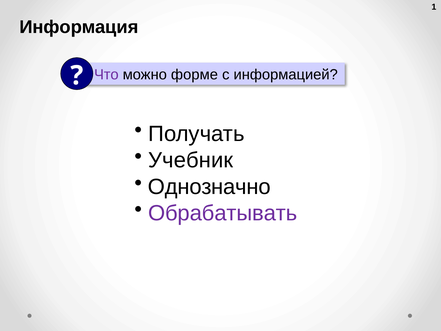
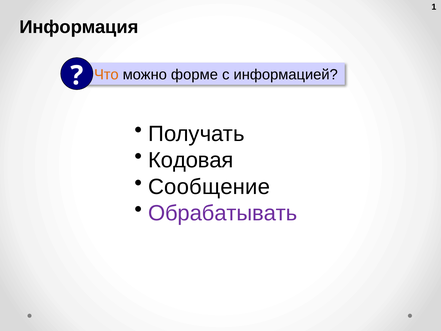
Что colour: purple -> orange
Учебник: Учебник -> Кодовая
Однозначно: Однозначно -> Сообщение
